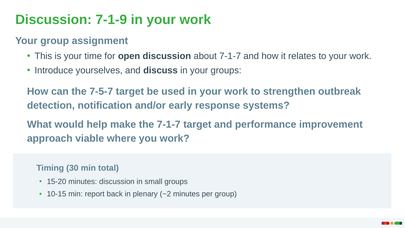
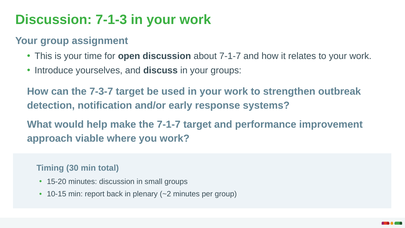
7-1-9: 7-1-9 -> 7-1-3
7-5-7: 7-5-7 -> 7-3-7
